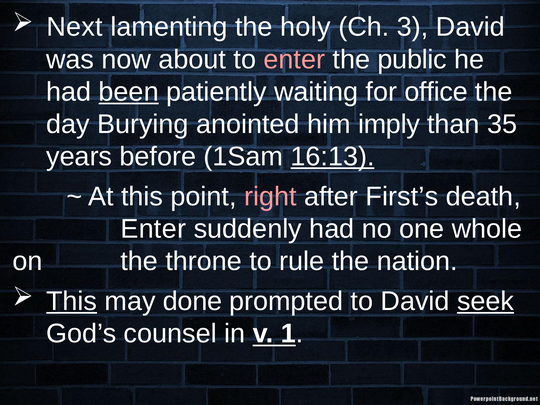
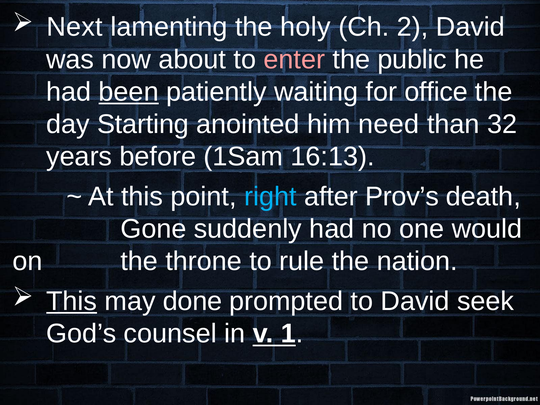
3: 3 -> 2
Burying: Burying -> Starting
imply: imply -> need
35: 35 -> 32
16:13 underline: present -> none
right colour: pink -> light blue
First’s: First’s -> Prov’s
Enter at (153, 229): Enter -> Gone
whole: whole -> would
seek underline: present -> none
